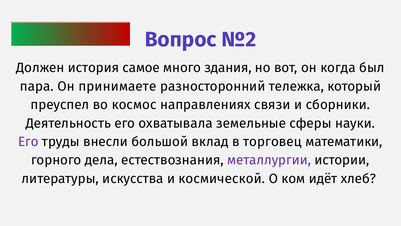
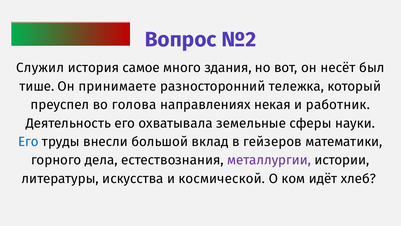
Должен: Должен -> Служил
когда: когда -> несёт
пара: пара -> тише
космос: космос -> голова
связи: связи -> некая
сборники: сборники -> работник
Его at (28, 141) colour: purple -> blue
торговец: торговец -> гейзеров
